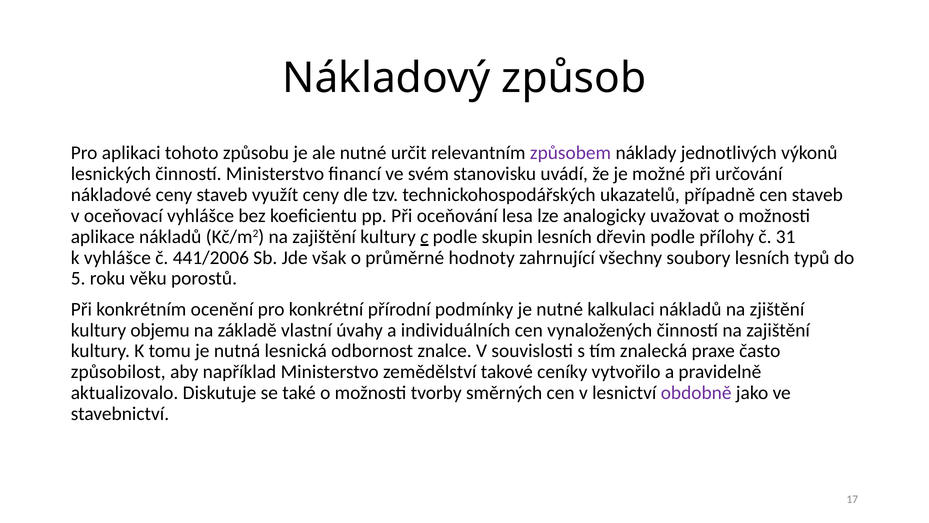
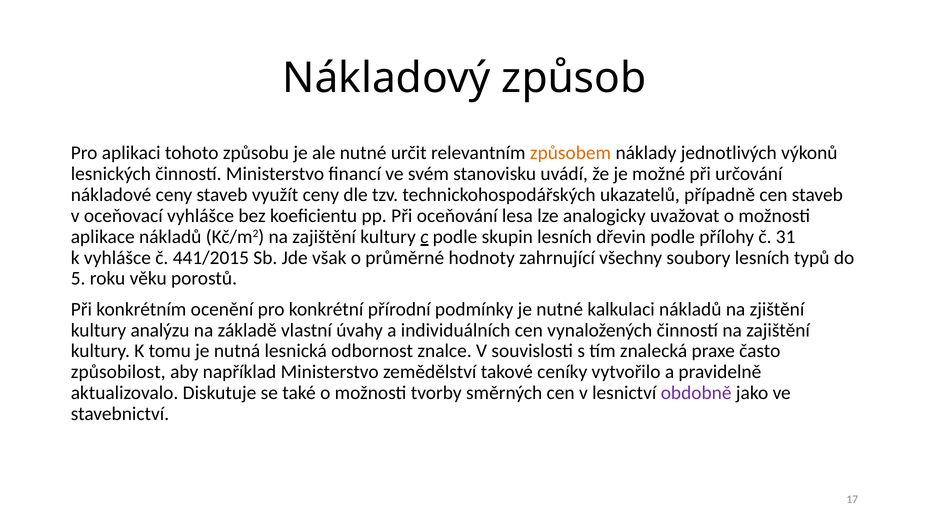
způsobem colour: purple -> orange
441/2006: 441/2006 -> 441/2015
objemu: objemu -> analýzu
